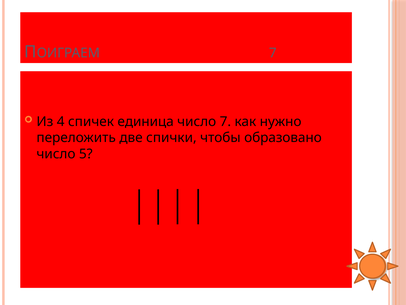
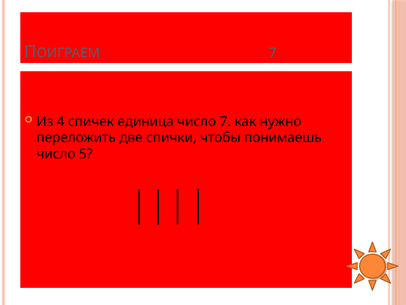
образовано: образовано -> понимаешь
